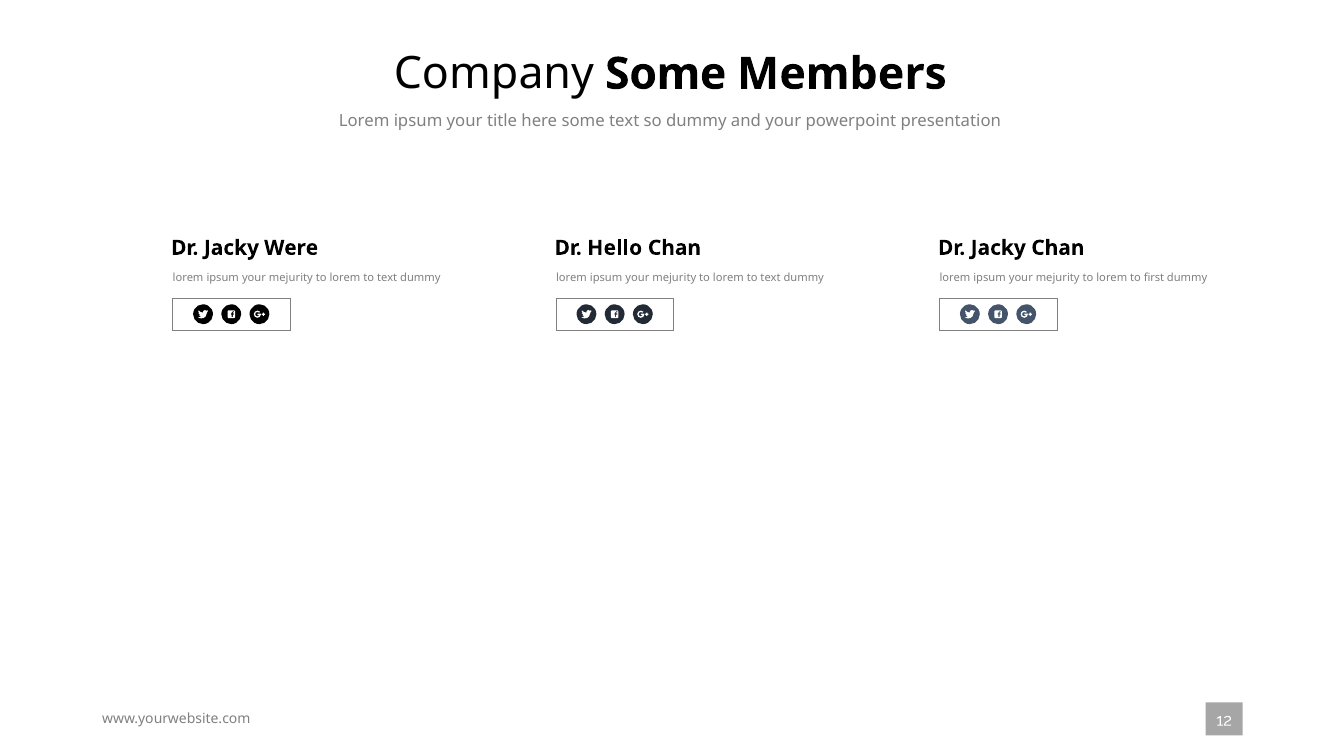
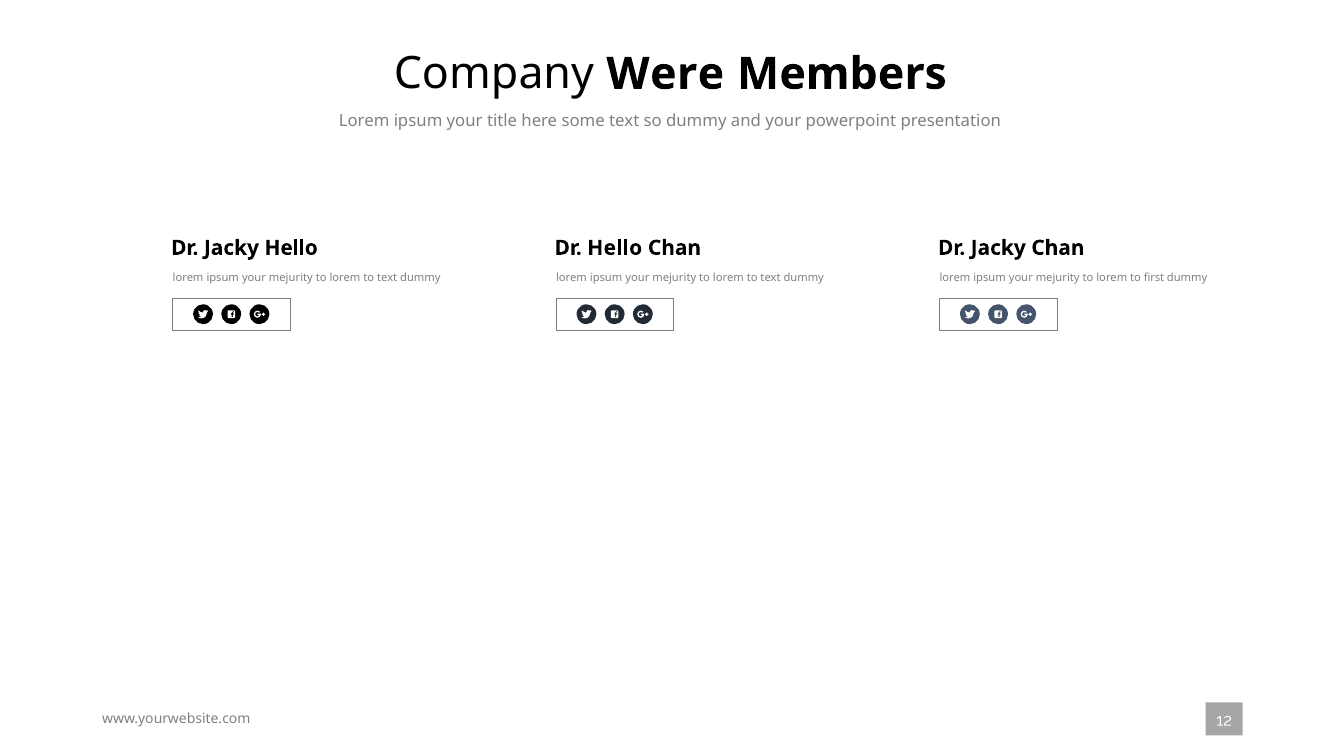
Company Some: Some -> Were
Jacky Were: Were -> Hello
